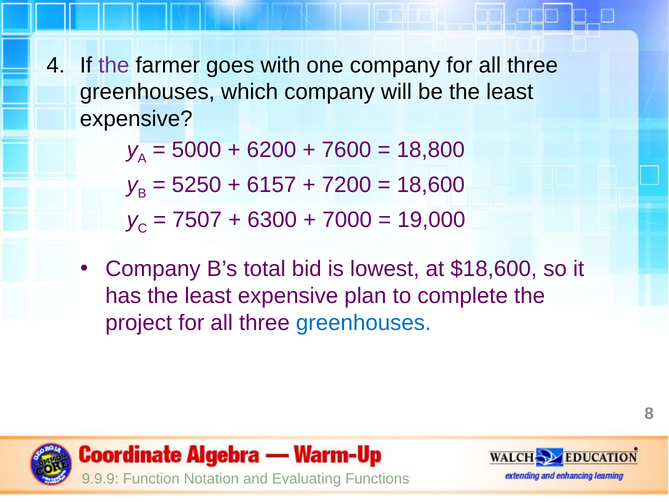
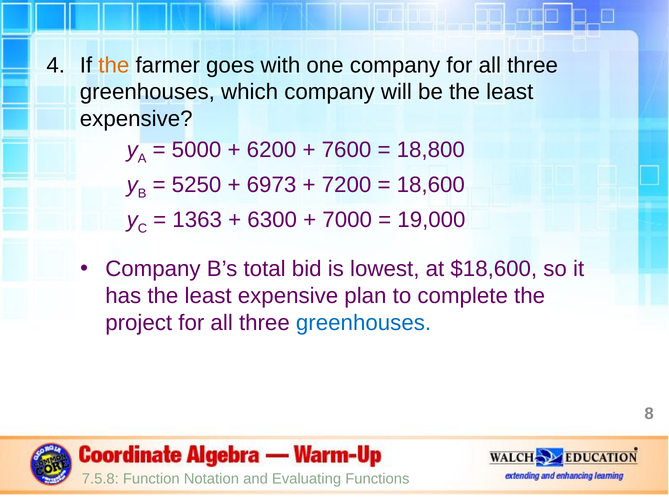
the at (114, 65) colour: purple -> orange
6157: 6157 -> 6973
7507: 7507 -> 1363
9.9.9: 9.9.9 -> 7.5.8
